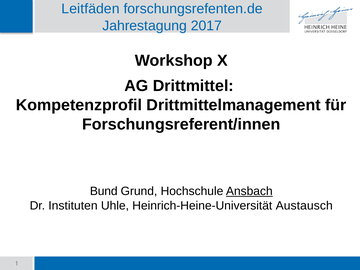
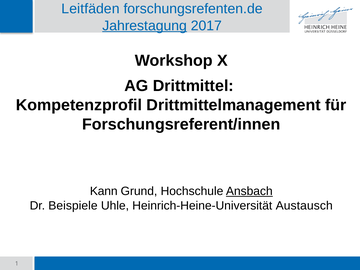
Jahrestagung underline: none -> present
Bund: Bund -> Kann
Instituten: Instituten -> Beispiele
